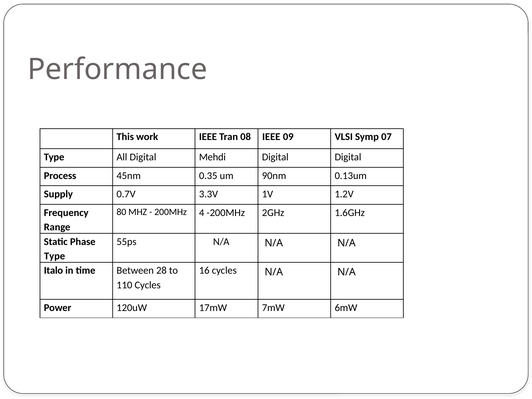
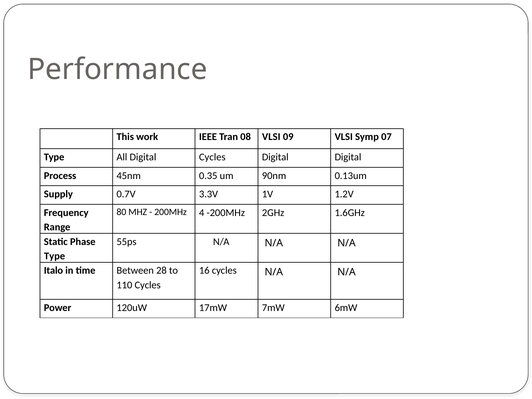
08 IEEE: IEEE -> VLSI
Digital Mehdi: Mehdi -> Cycles
